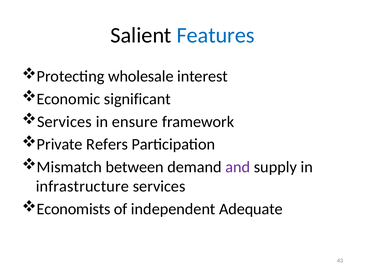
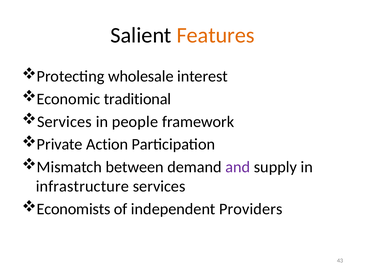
Features colour: blue -> orange
significant: significant -> traditional
ensure: ensure -> people
Refers: Refers -> Action
Adequate: Adequate -> Providers
